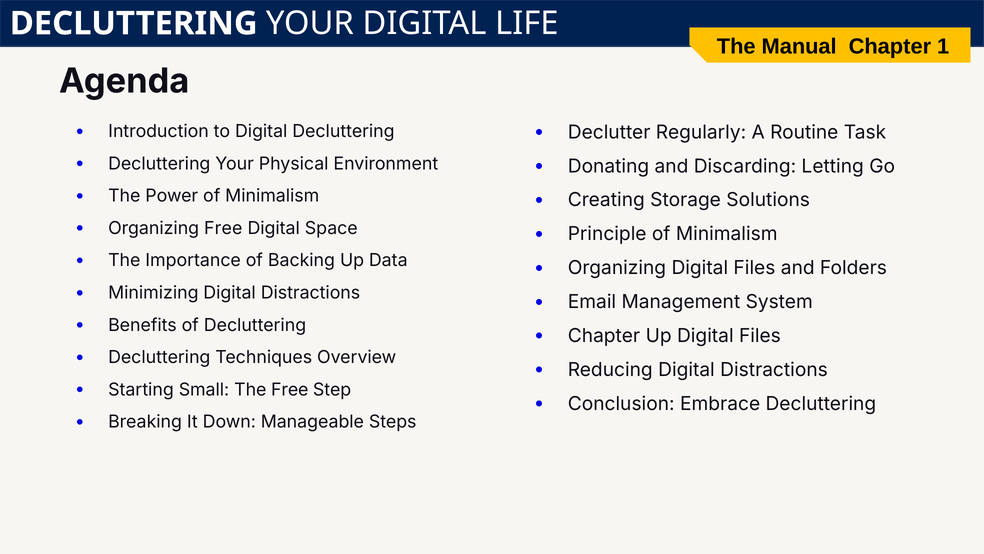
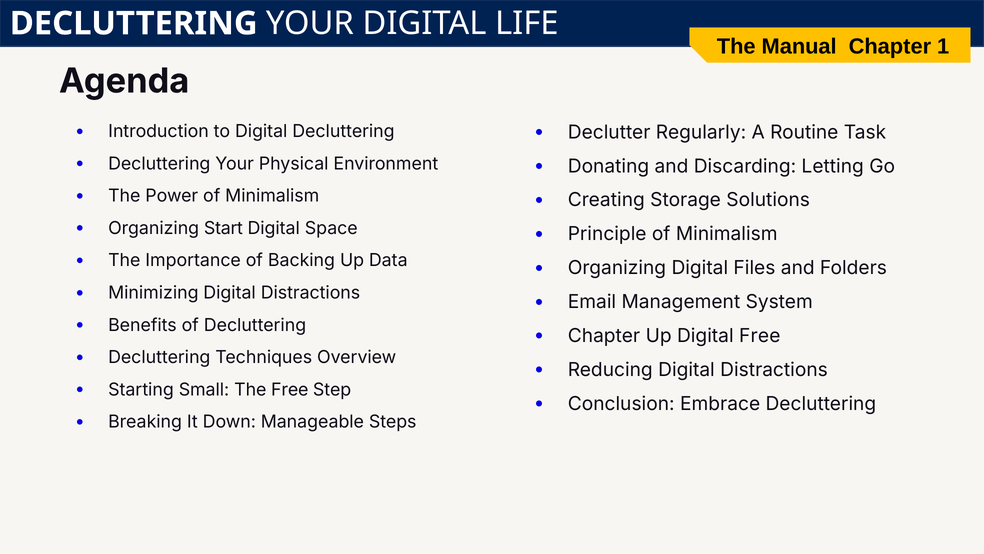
Organizing Free: Free -> Start
Up Digital Files: Files -> Free
